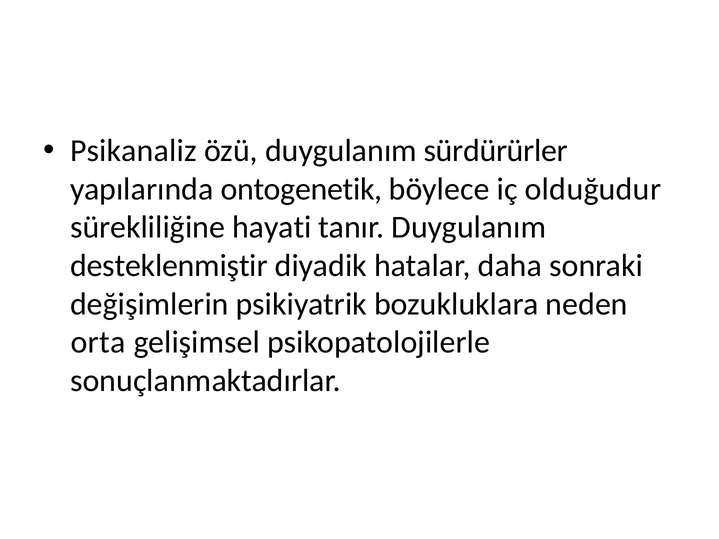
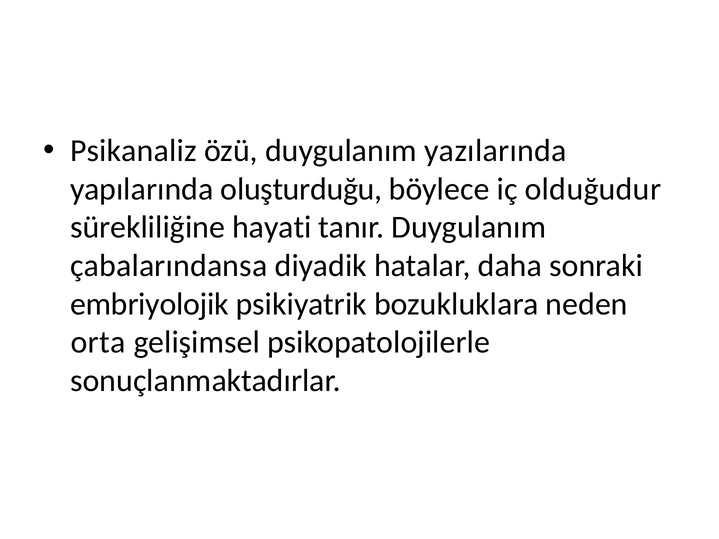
sürdürürler: sürdürürler -> yazılarında
ontogenetik: ontogenetik -> oluşturduğu
desteklenmiştir: desteklenmiştir -> çabalarındansa
değişimlerin: değişimlerin -> embriyolojik
